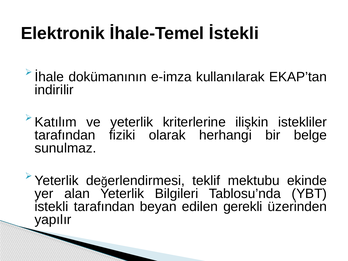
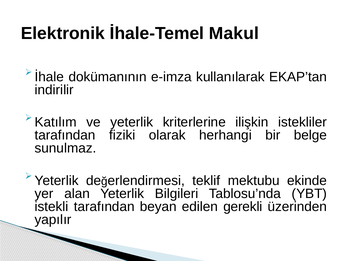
İstekli: İstekli -> Makul
